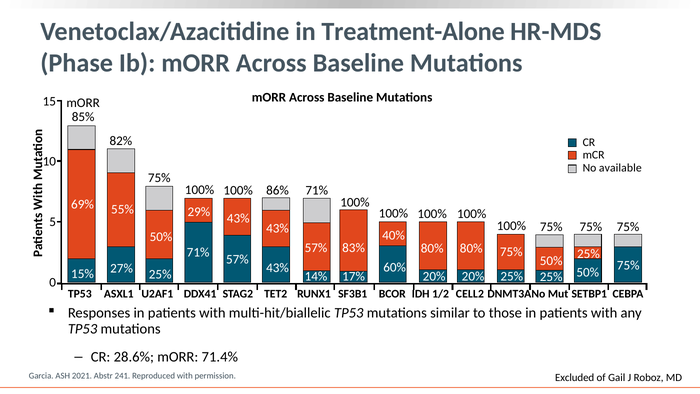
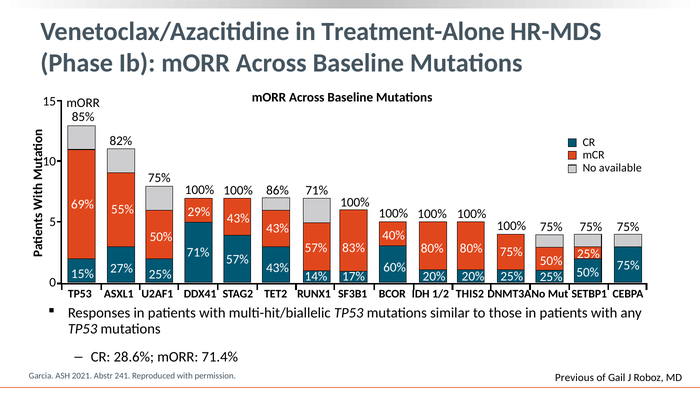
CELL2: CELL2 -> THIS2
Excluded: Excluded -> Previous
